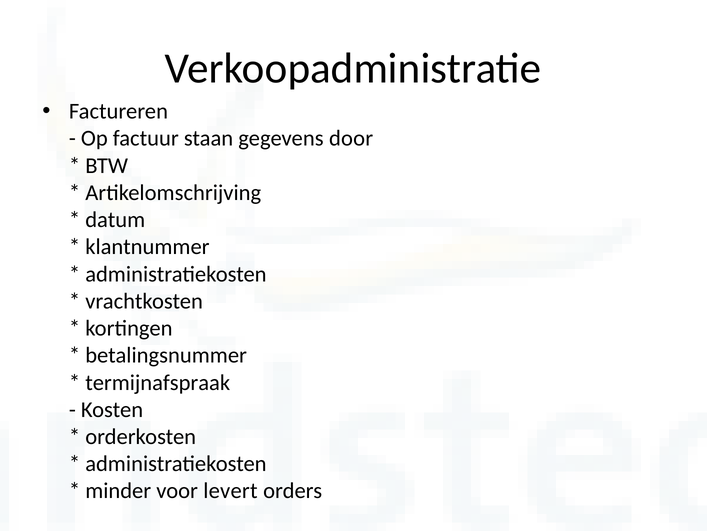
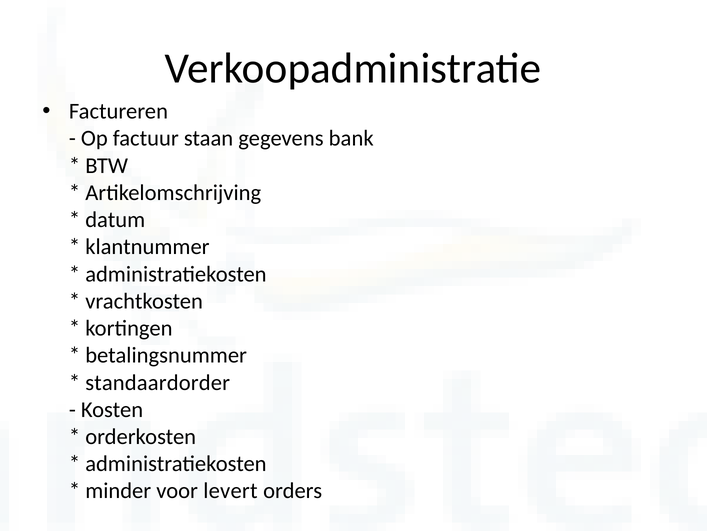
door: door -> bank
termijnafspraak: termijnafspraak -> standaardorder
